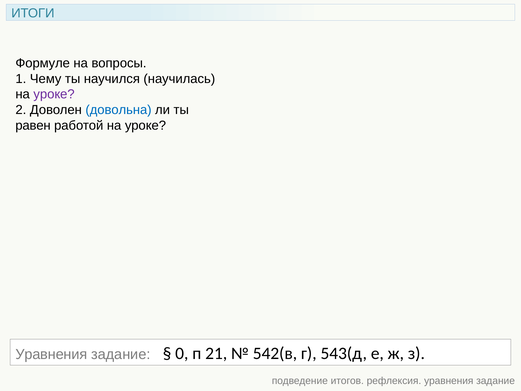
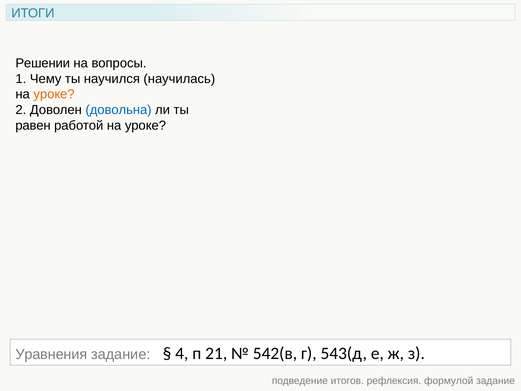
Формуле: Формуле -> Решении
уроке at (54, 94) colour: purple -> orange
0: 0 -> 4
рефлексия уравнения: уравнения -> формулой
